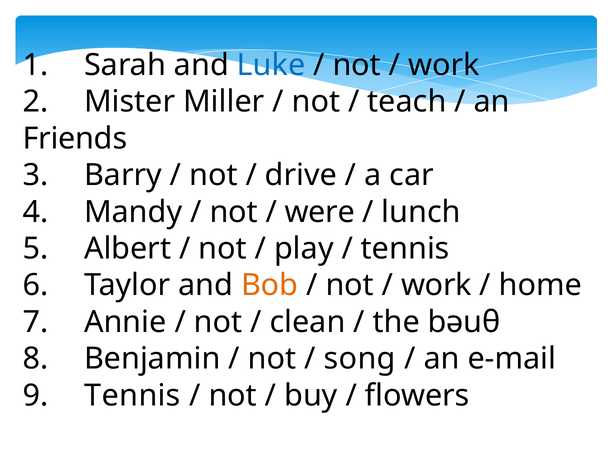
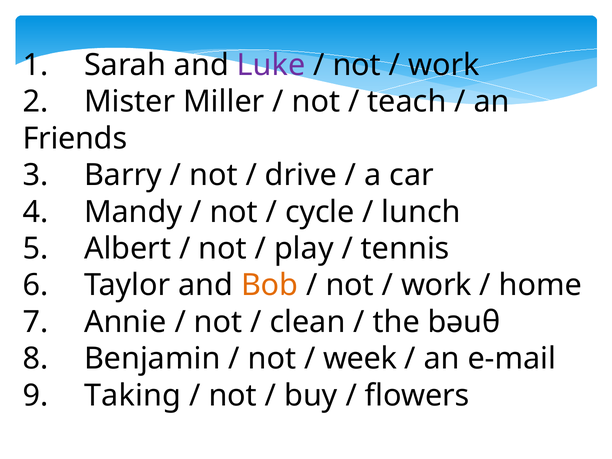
Luke colour: blue -> purple
were: were -> cycle
song: song -> week
9 Tennis: Tennis -> Taking
